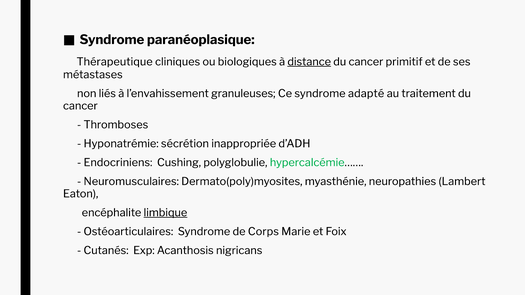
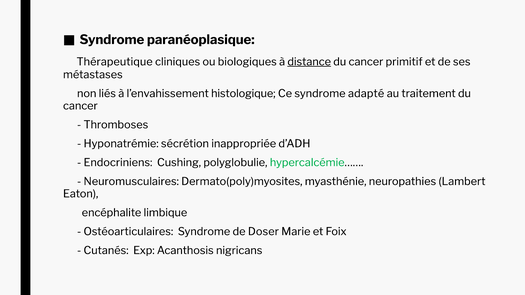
granuleuses: granuleuses -> histologique
limbique underline: present -> none
Corps: Corps -> Doser
